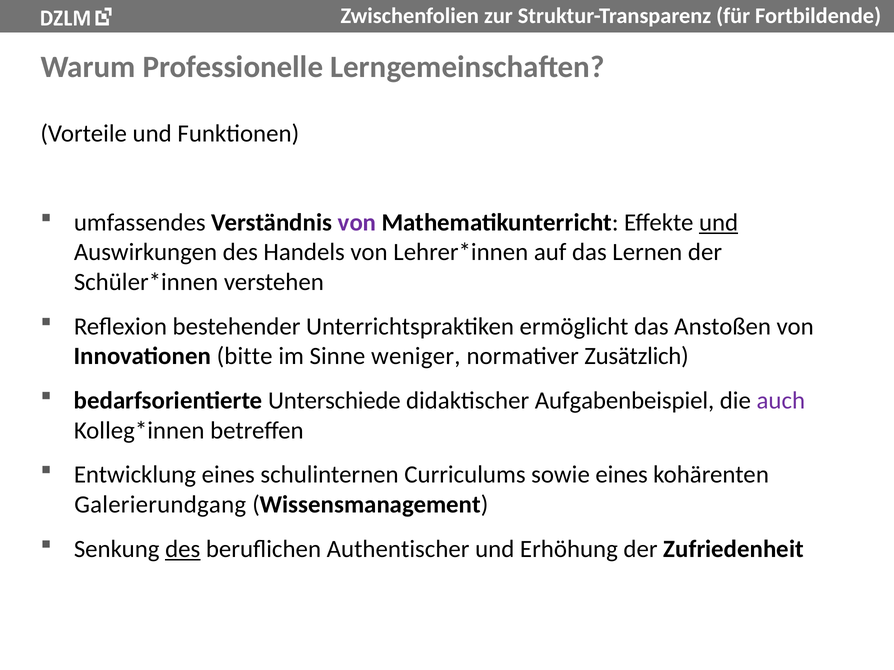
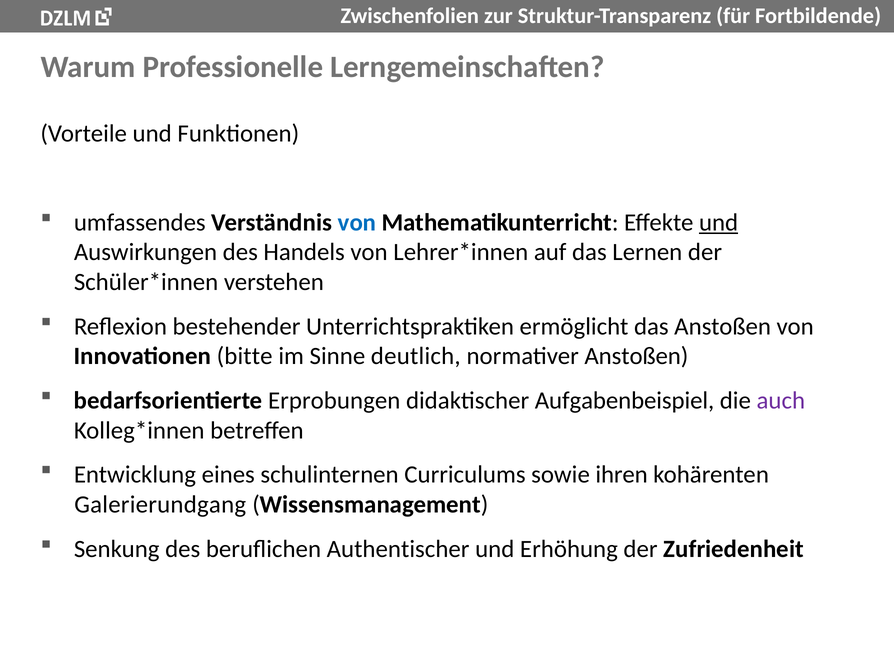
von at (357, 223) colour: purple -> blue
weniger: weniger -> deutlich
normativer Zusätzlich: Zusätzlich -> Anstoßen
Unterschiede: Unterschiede -> Erprobungen
sowie eines: eines -> ihren
des at (183, 549) underline: present -> none
